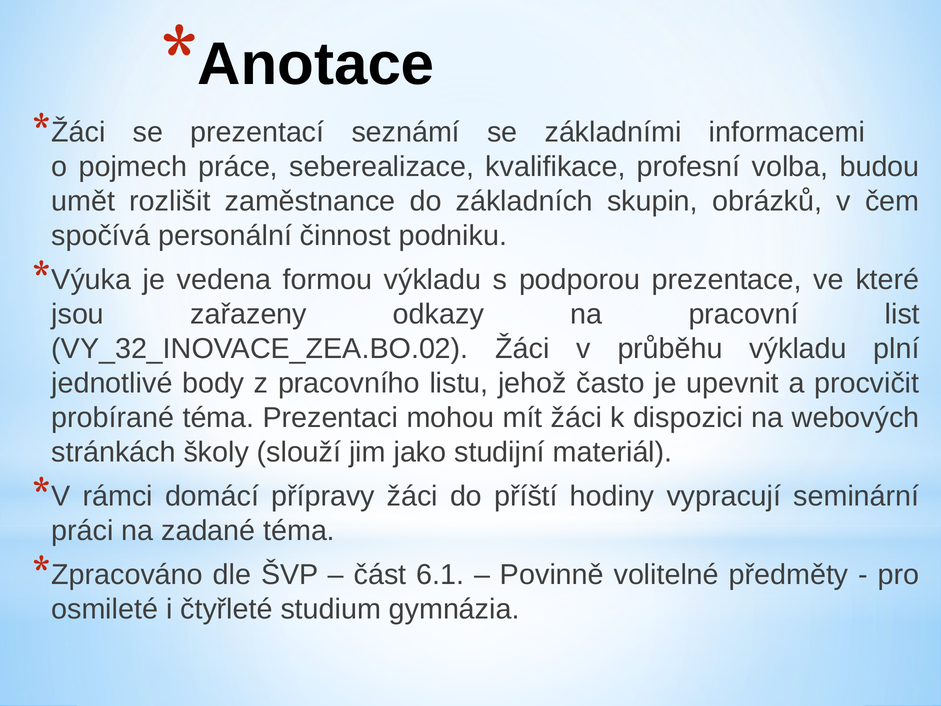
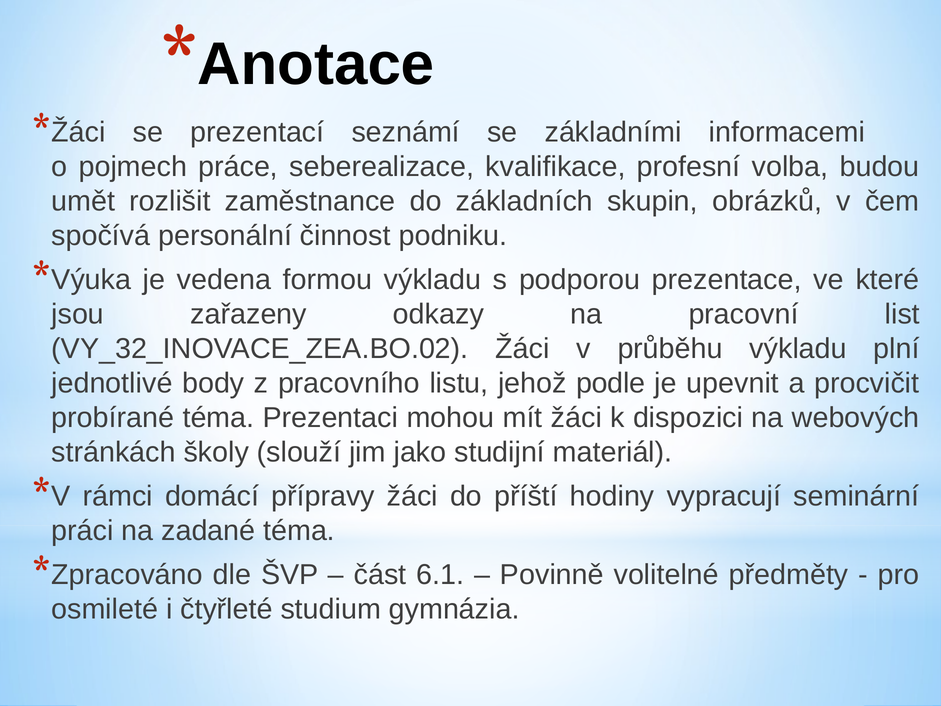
často: často -> podle
